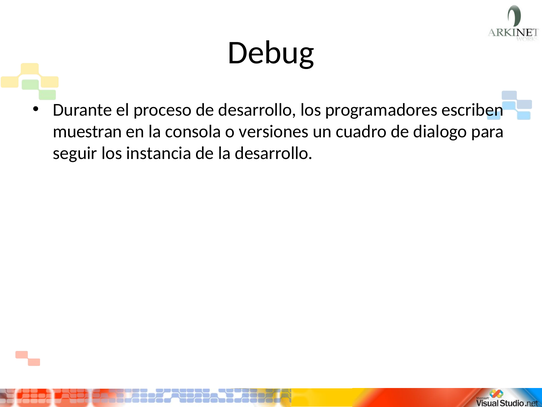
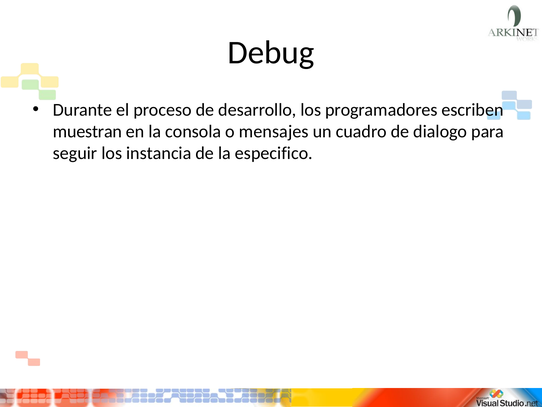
versiones: versiones -> mensajes
la desarrollo: desarrollo -> especifico
